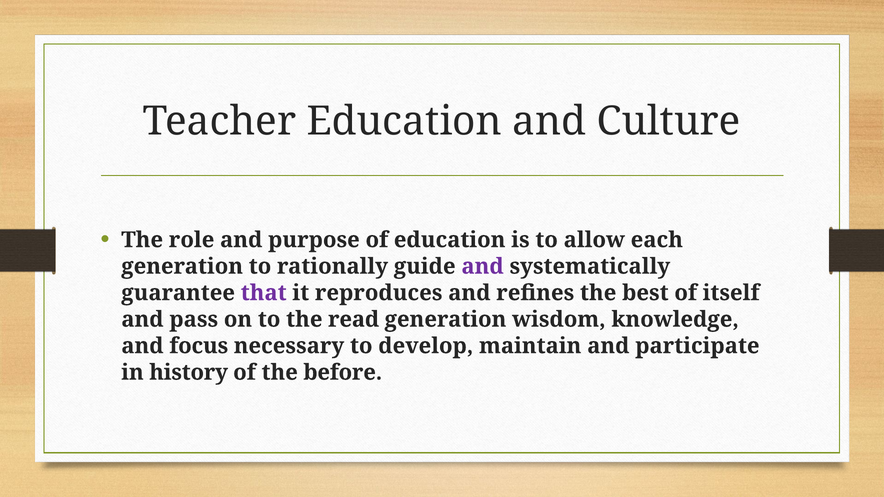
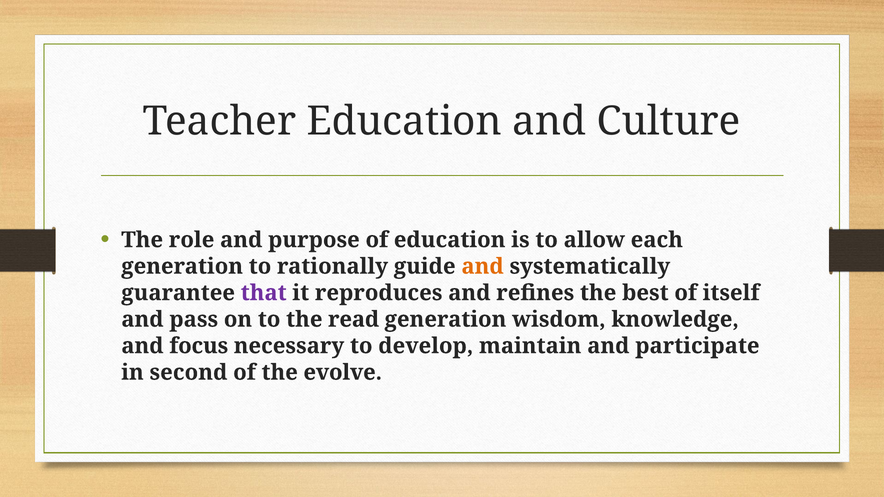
and at (483, 267) colour: purple -> orange
history: history -> second
before: before -> evolve
